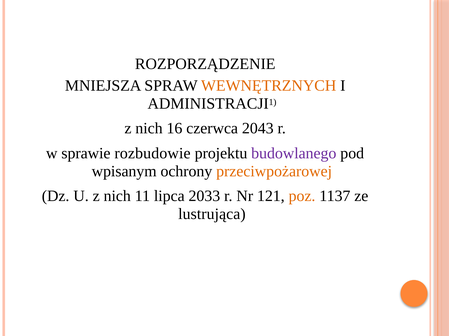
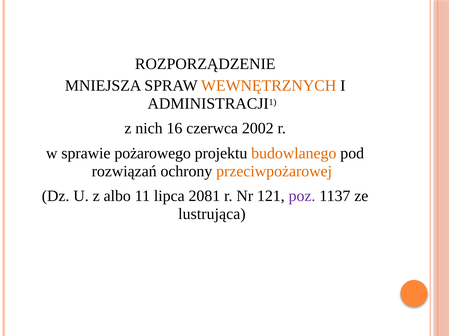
2043: 2043 -> 2002
rozbudowie: rozbudowie -> pożarowego
budowlanego colour: purple -> orange
wpisanym: wpisanym -> rozwiązań
U z nich: nich -> albo
2033: 2033 -> 2081
poz colour: orange -> purple
